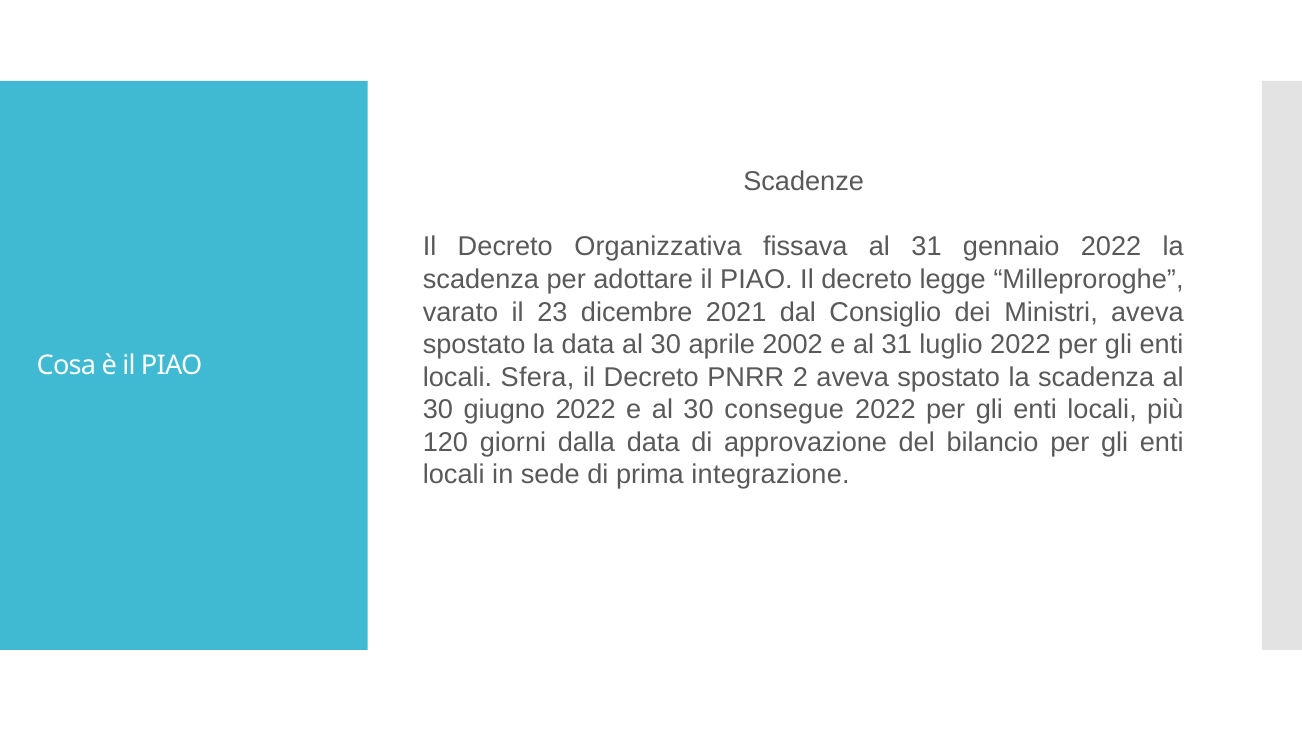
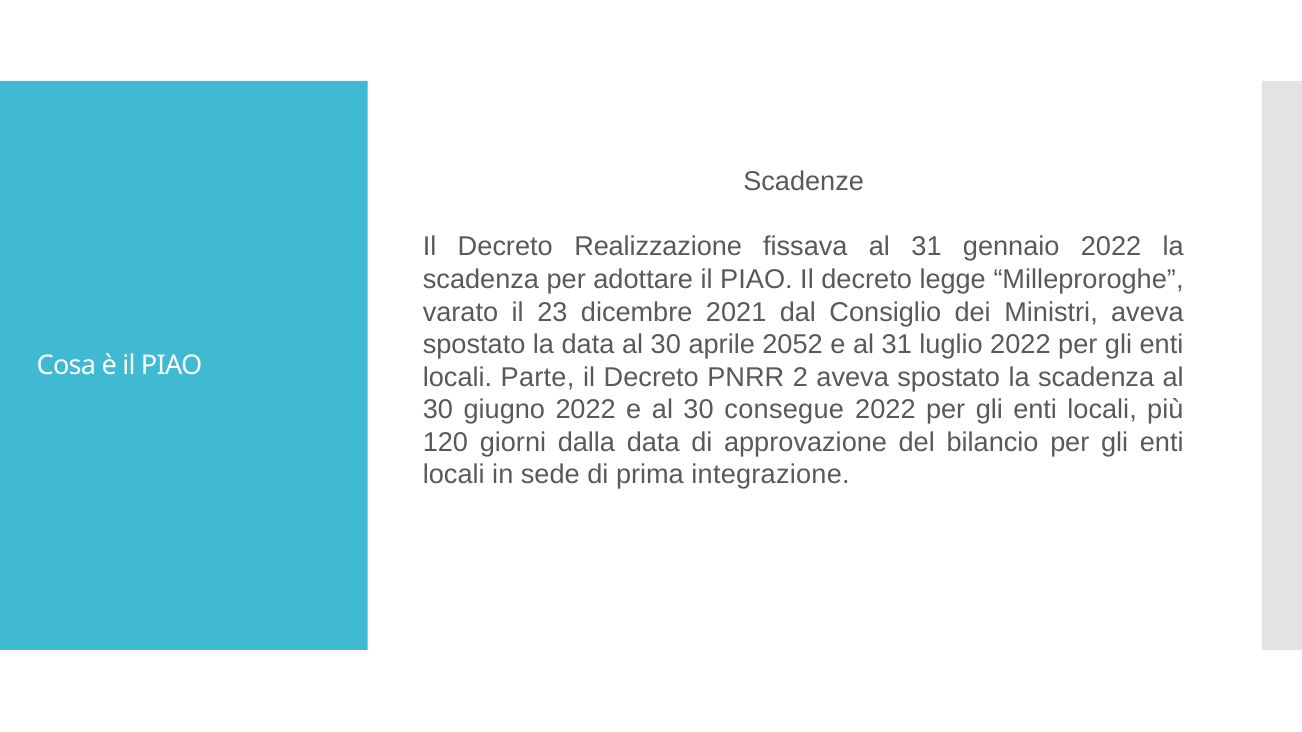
Organizzativa: Organizzativa -> Realizzazione
2002: 2002 -> 2052
Sfera: Sfera -> Parte
